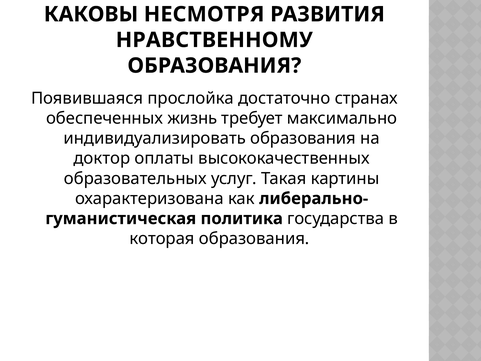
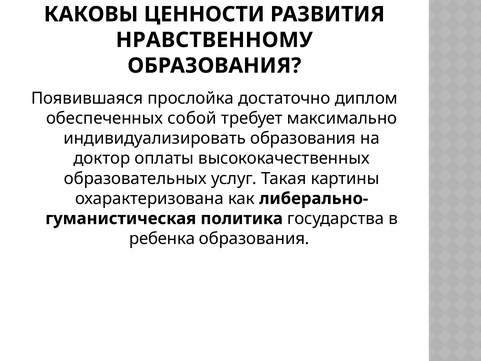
НЕСМОТРЯ: НЕСМОТРЯ -> ЦЕННОСТИ
странах: странах -> диплом
жизнь: жизнь -> собой
которая: которая -> ребенка
